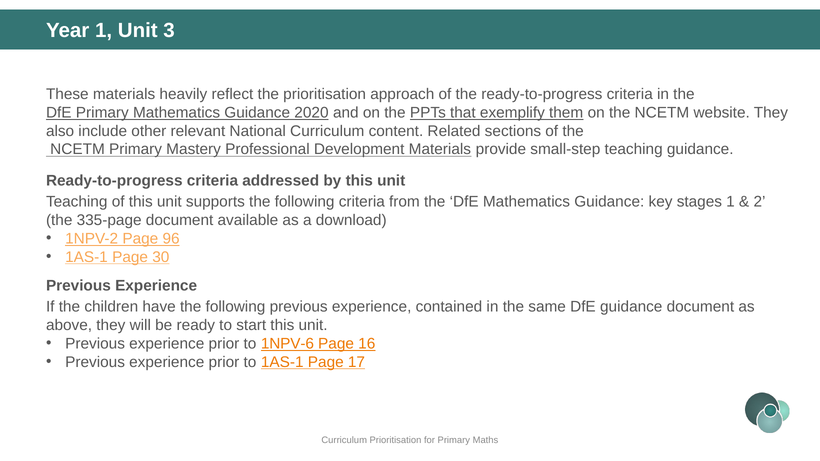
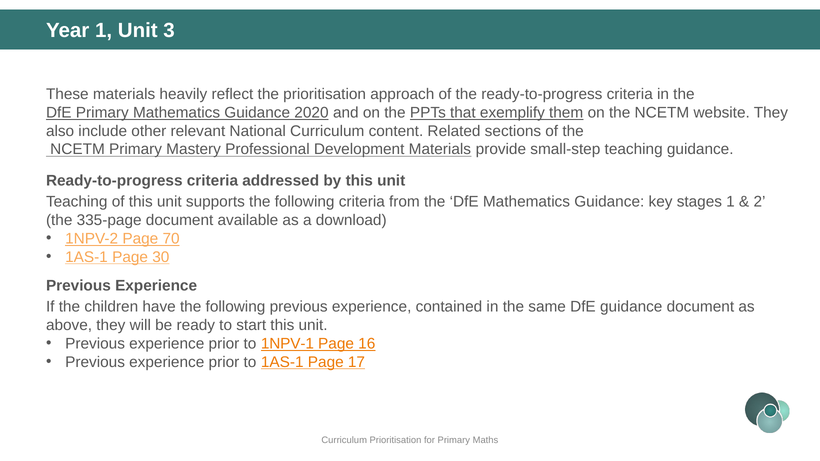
96: 96 -> 70
1NPV-6: 1NPV-6 -> 1NPV-1
